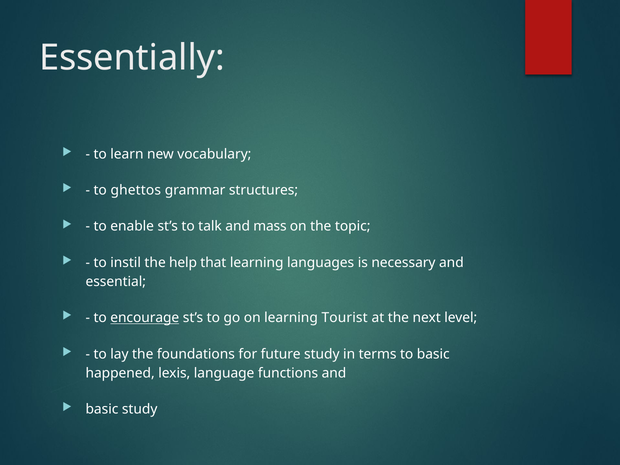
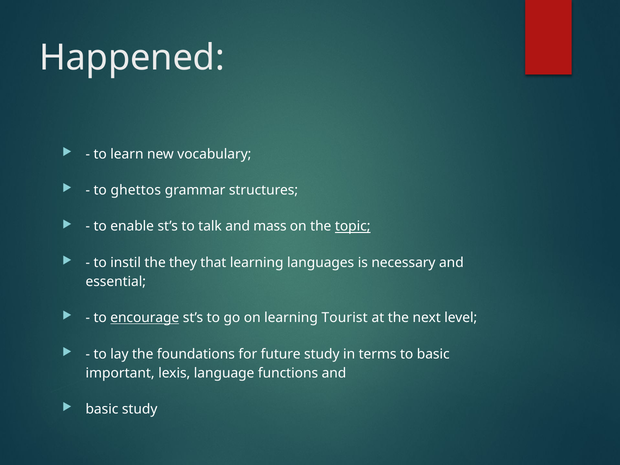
Essentially: Essentially -> Happened
topic underline: none -> present
help: help -> they
happened: happened -> important
